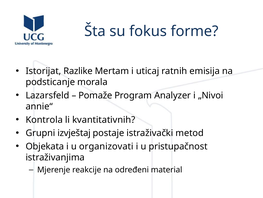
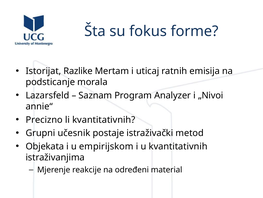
Pomaže: Pomaže -> Saznam
Kontrola: Kontrola -> Precizno
izvještaj: izvještaj -> učesnik
organizovati: organizovati -> empirijskom
u pristupačnost: pristupačnost -> kvantitativnih
